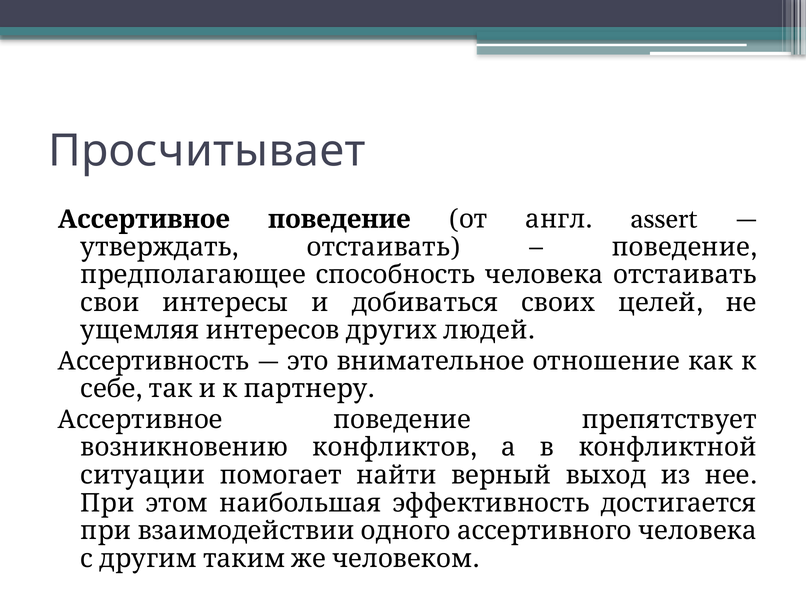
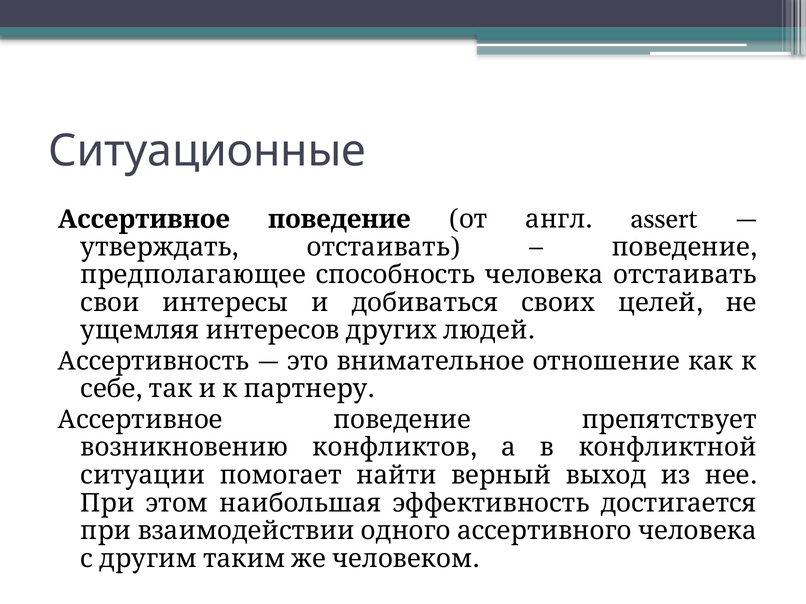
Просчитывает: Просчитывает -> Ситуационные
